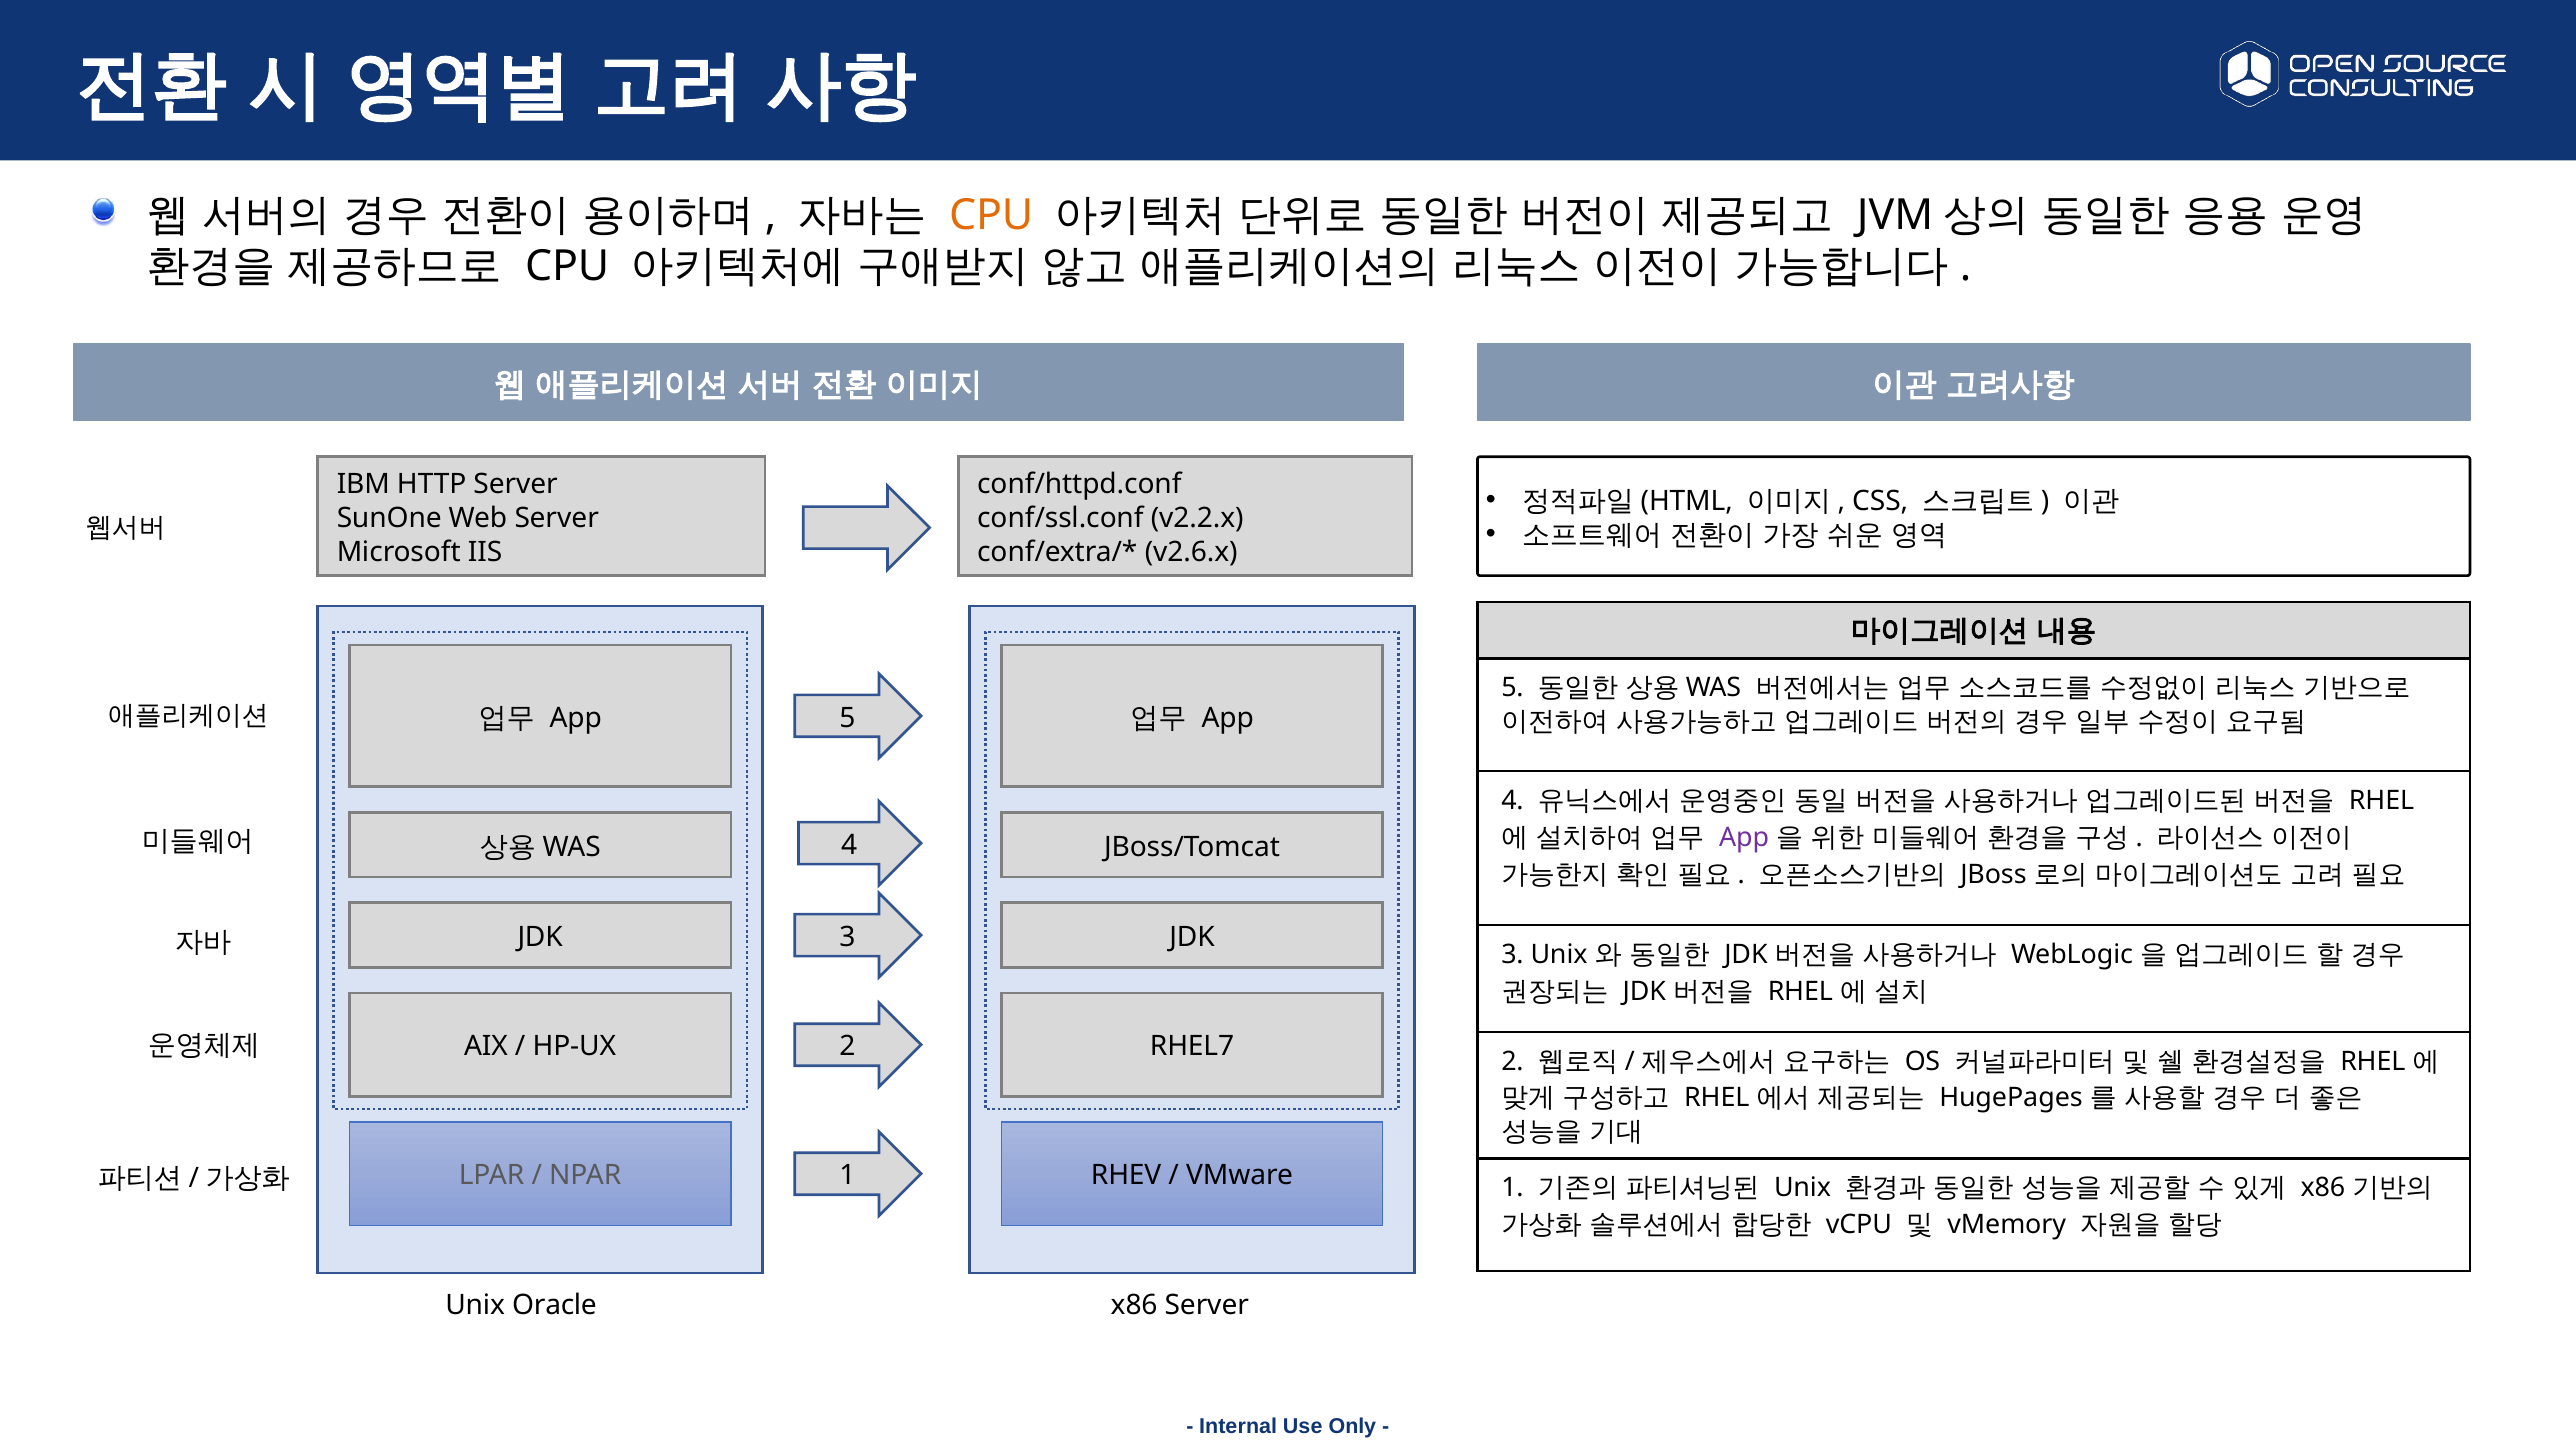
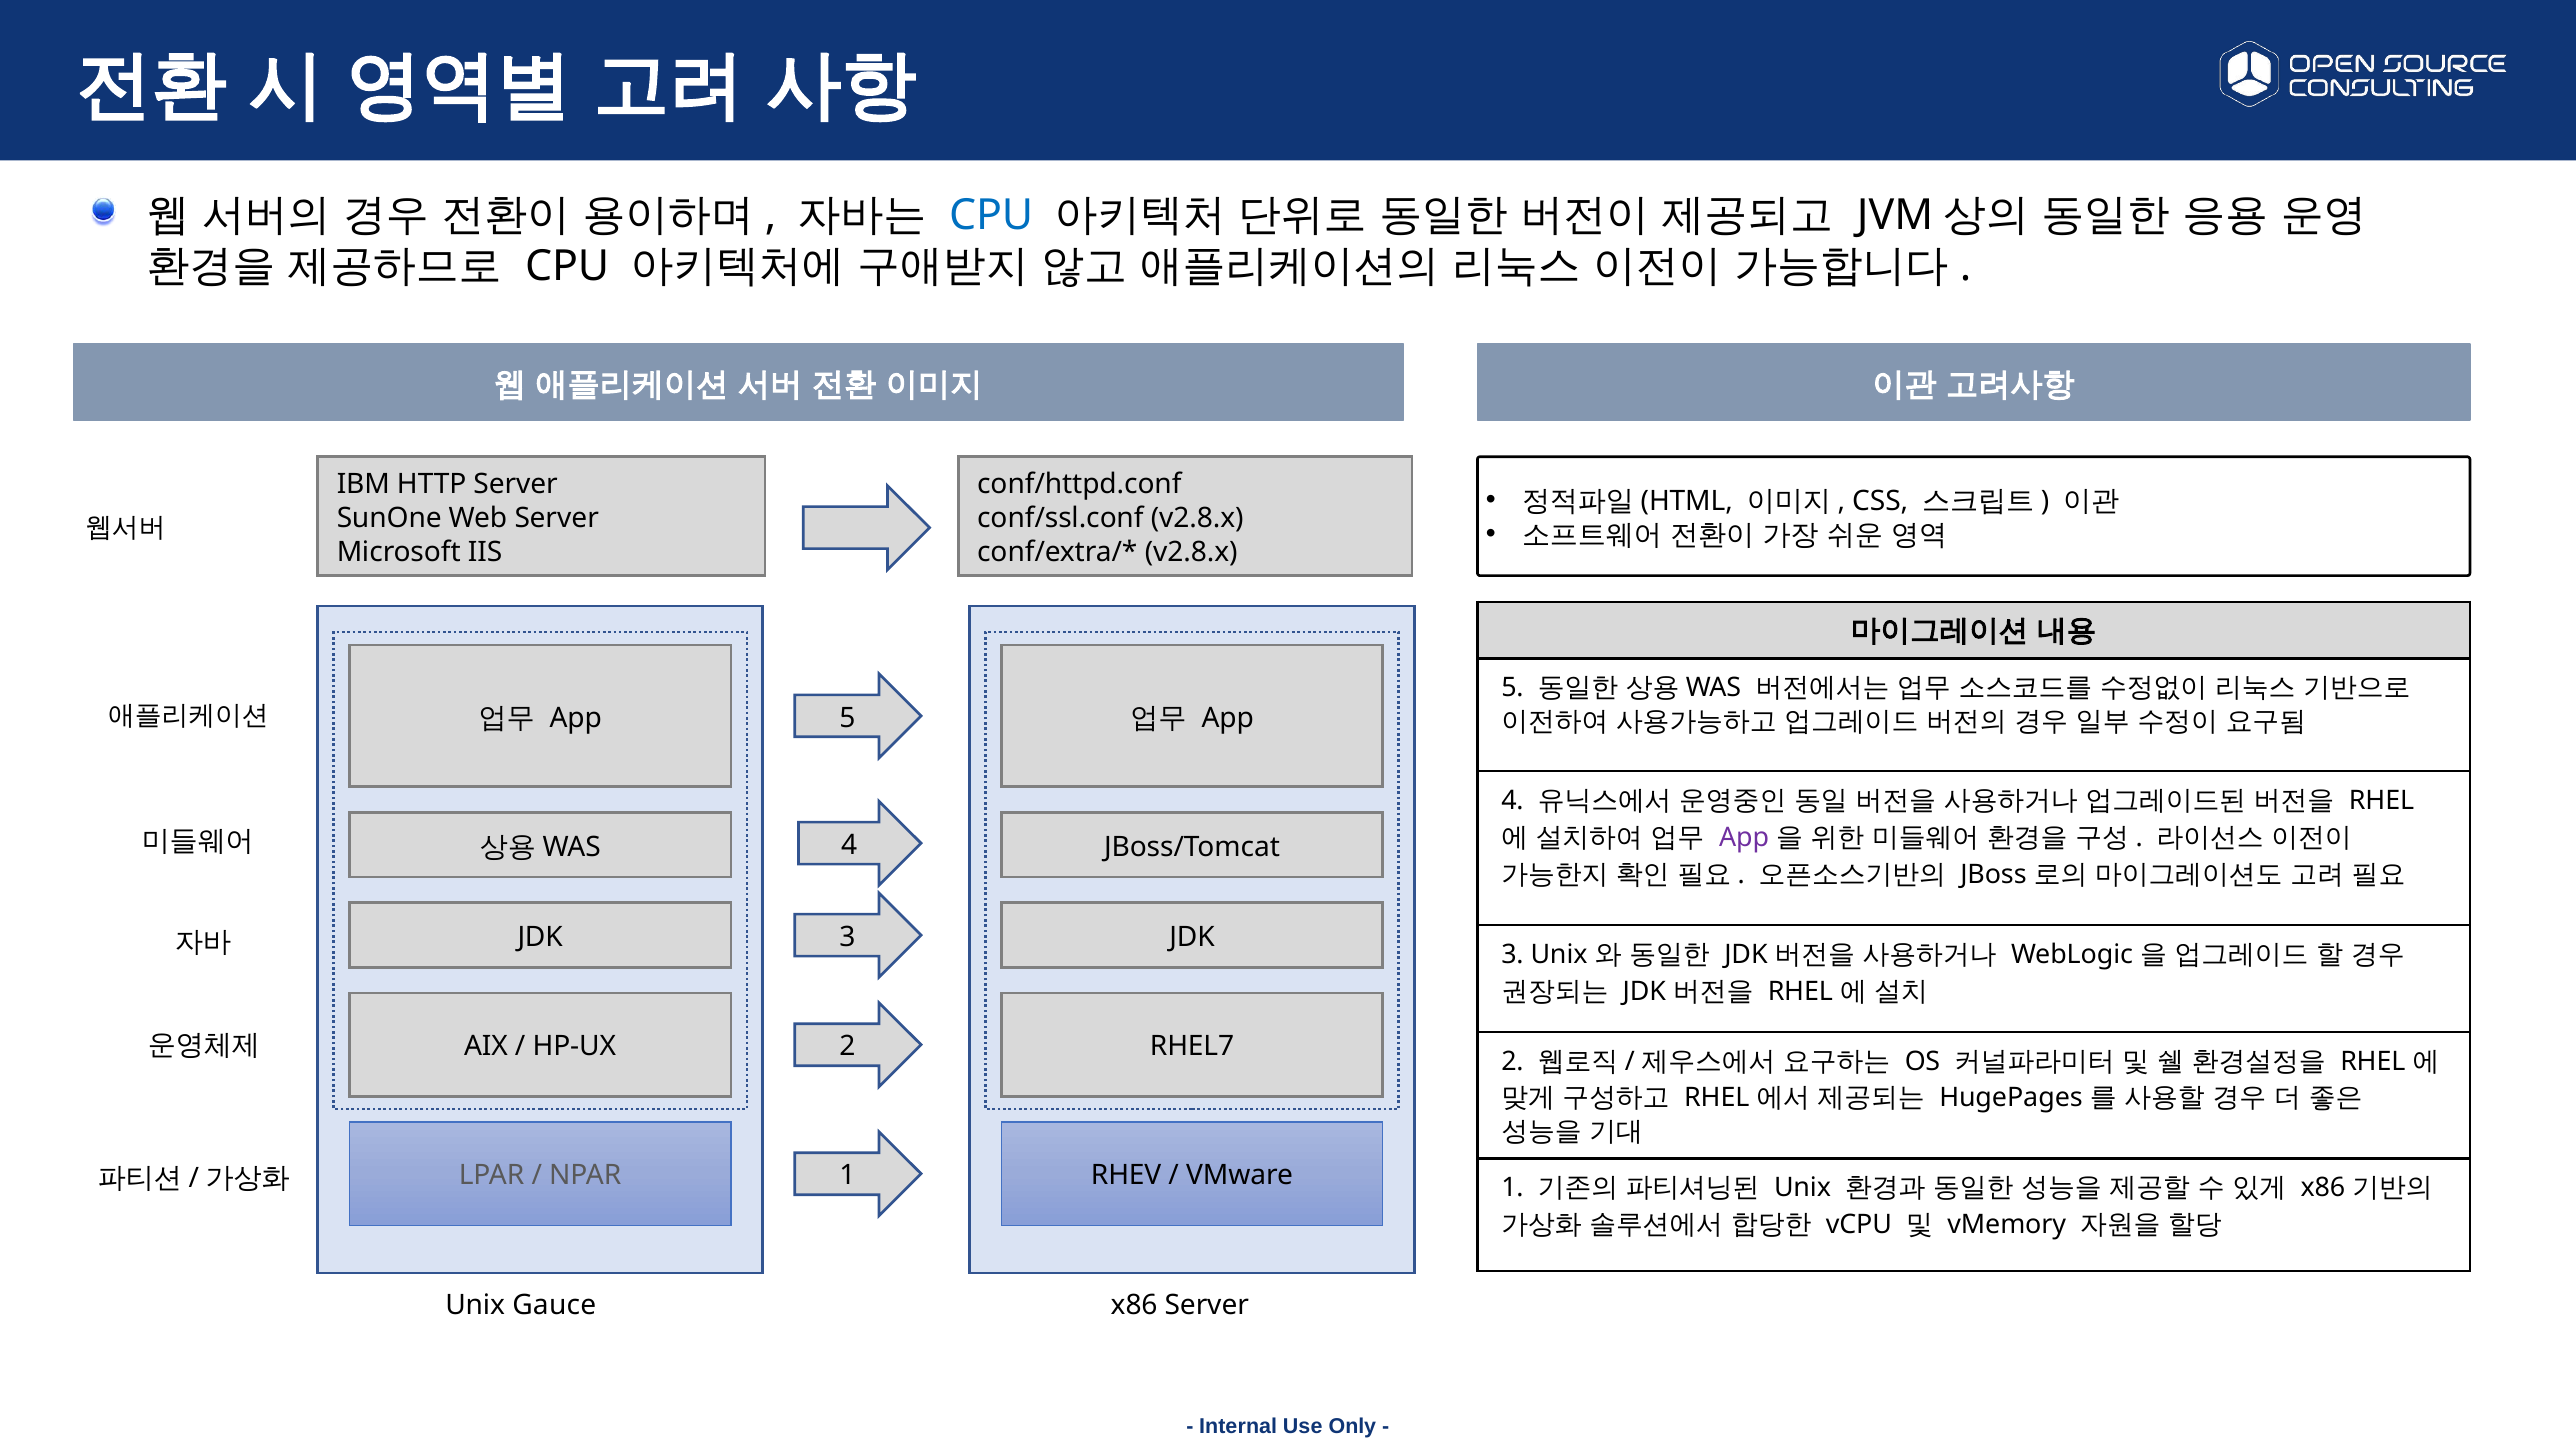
CPU at (991, 215) colour: orange -> blue
conf/ssl.conf v2.2.x: v2.2.x -> v2.8.x
v2.6.x at (1191, 552): v2.6.x -> v2.8.x
Oracle: Oracle -> Gauce
